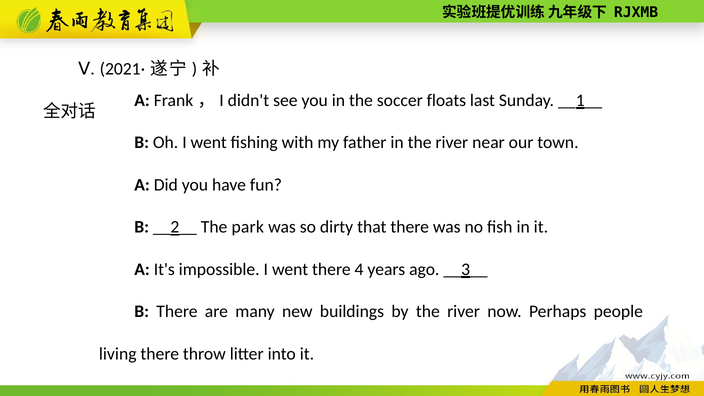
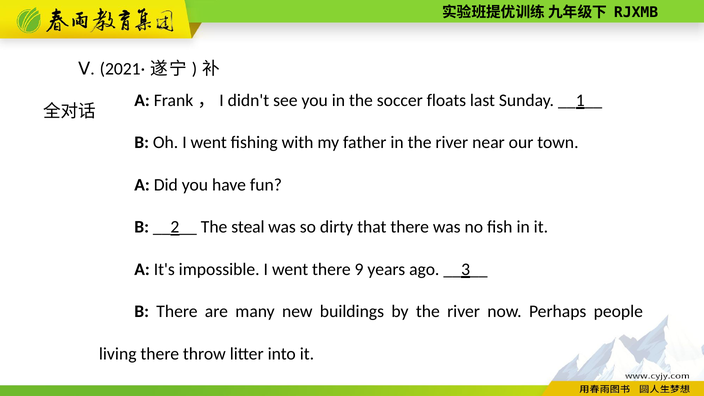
park: park -> steal
4: 4 -> 9
